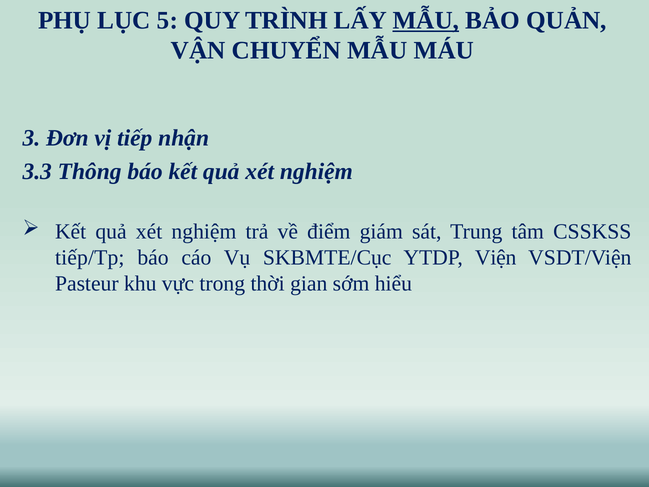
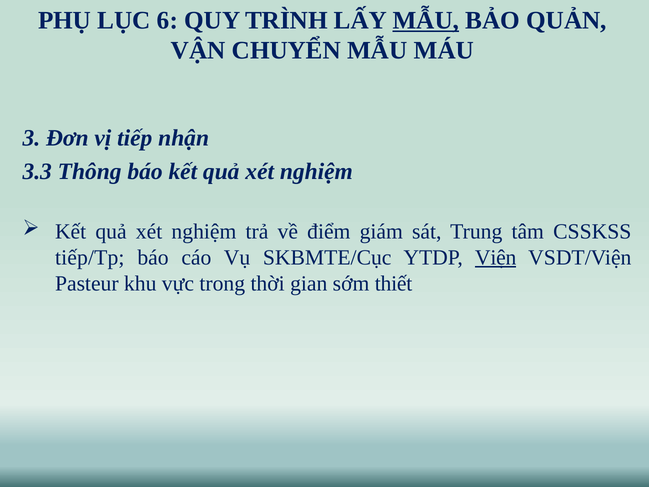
5: 5 -> 6
Viện underline: none -> present
hiểu: hiểu -> thiết
